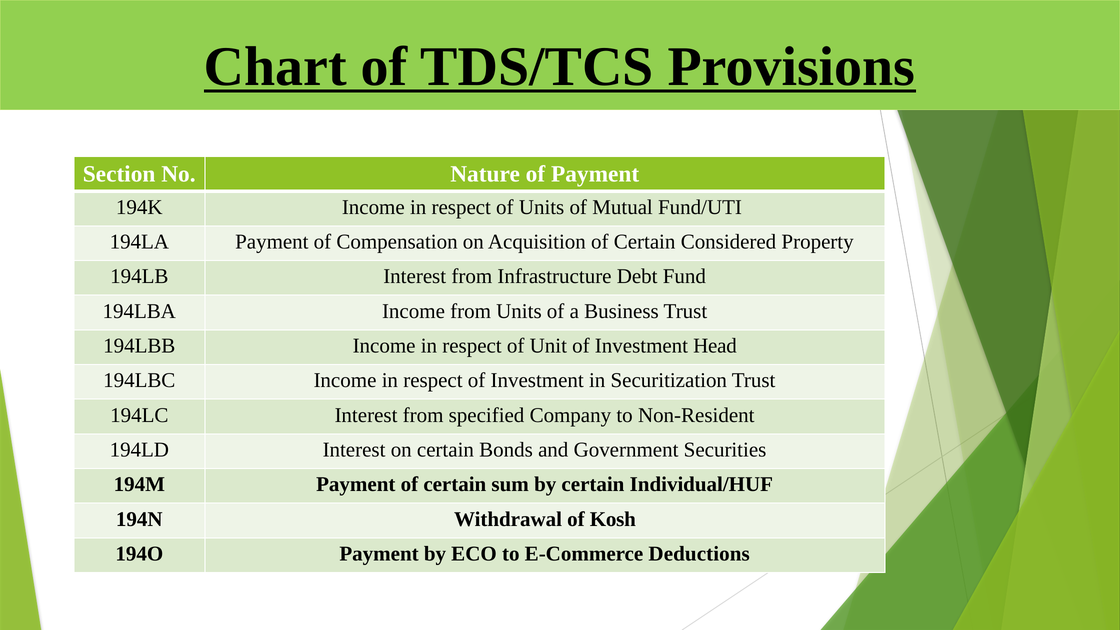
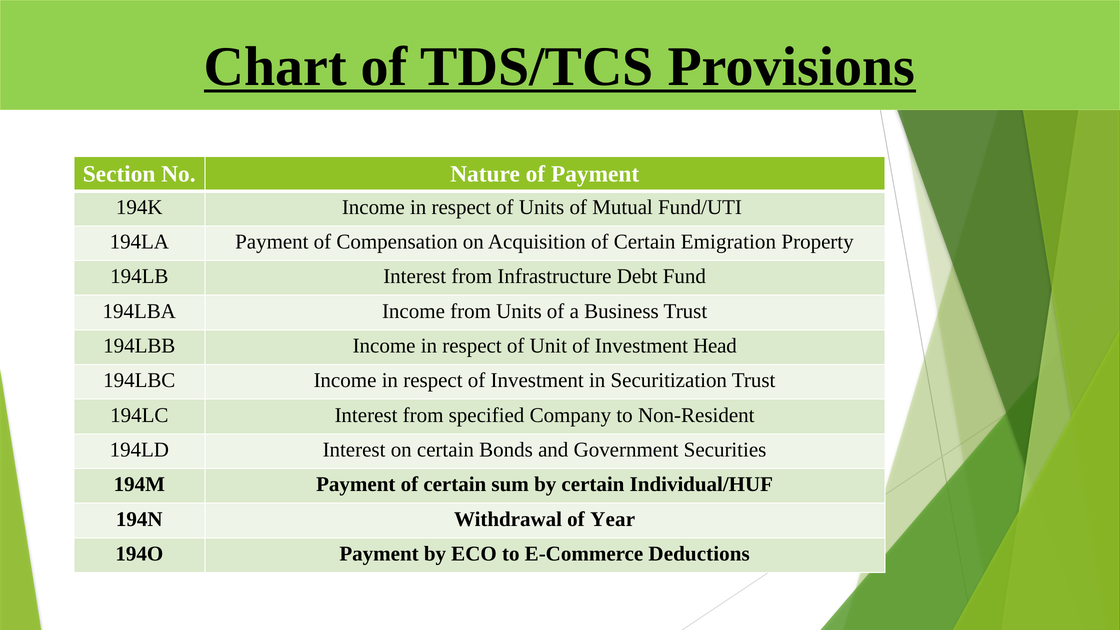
Considered: Considered -> Emigration
Kosh: Kosh -> Year
